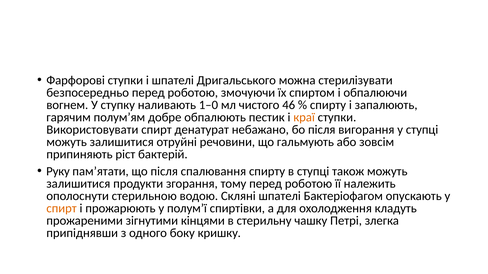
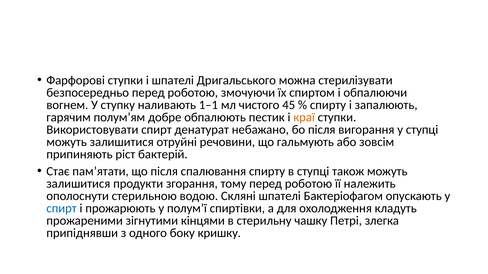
1–0: 1–0 -> 1–1
46: 46 -> 45
Руку: Руку -> Стає
спирт at (62, 209) colour: orange -> blue
